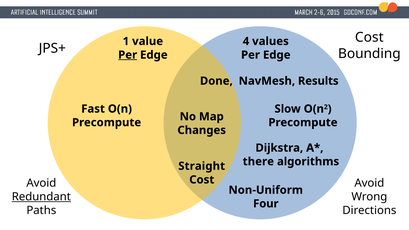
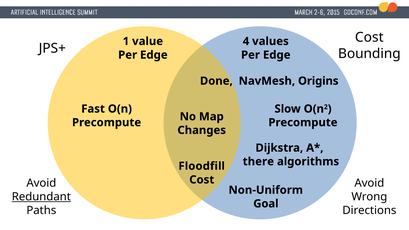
Per at (128, 55) underline: present -> none
Results: Results -> Origins
Straight: Straight -> Floodfill
Four: Four -> Goal
